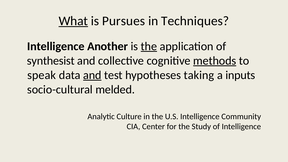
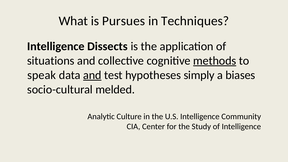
What underline: present -> none
Another: Another -> Dissects
the at (149, 46) underline: present -> none
synthesist: synthesist -> situations
taking: taking -> simply
inputs: inputs -> biases
